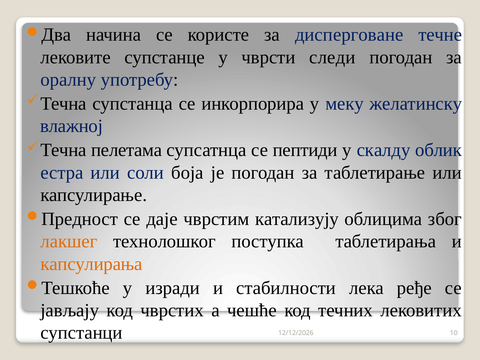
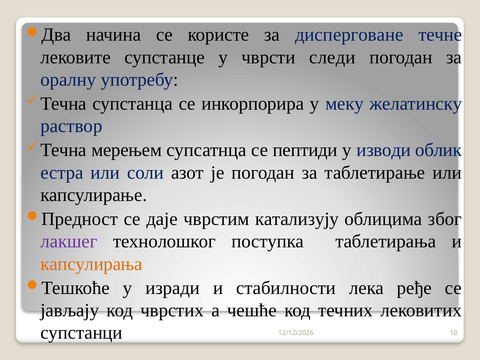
влажној: влажној -> раствор
пелетама: пелетама -> мерењем
скалду: скалду -> изводи
боја: боја -> азот
лакшег colour: orange -> purple
